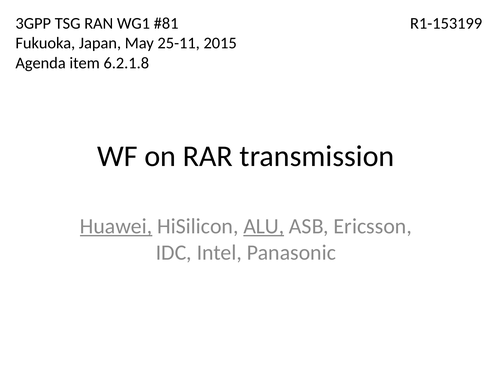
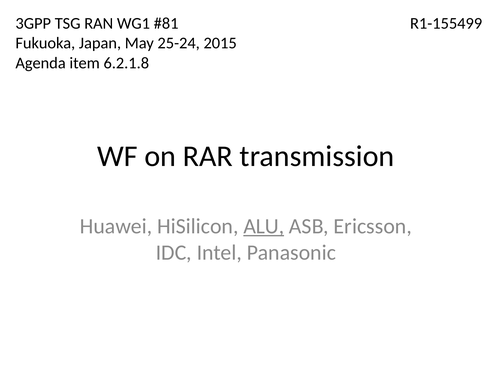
R1-153199: R1-153199 -> R1-155499
25-11: 25-11 -> 25-24
Huawei underline: present -> none
